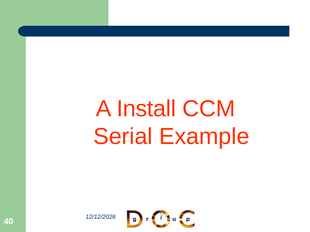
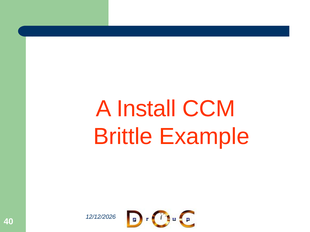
Serial: Serial -> Brittle
